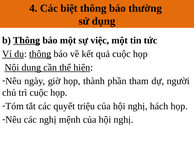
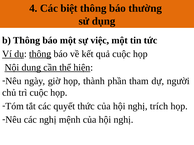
Thông at (27, 41) underline: present -> none
triệu: triệu -> thức
hách: hách -> trích
